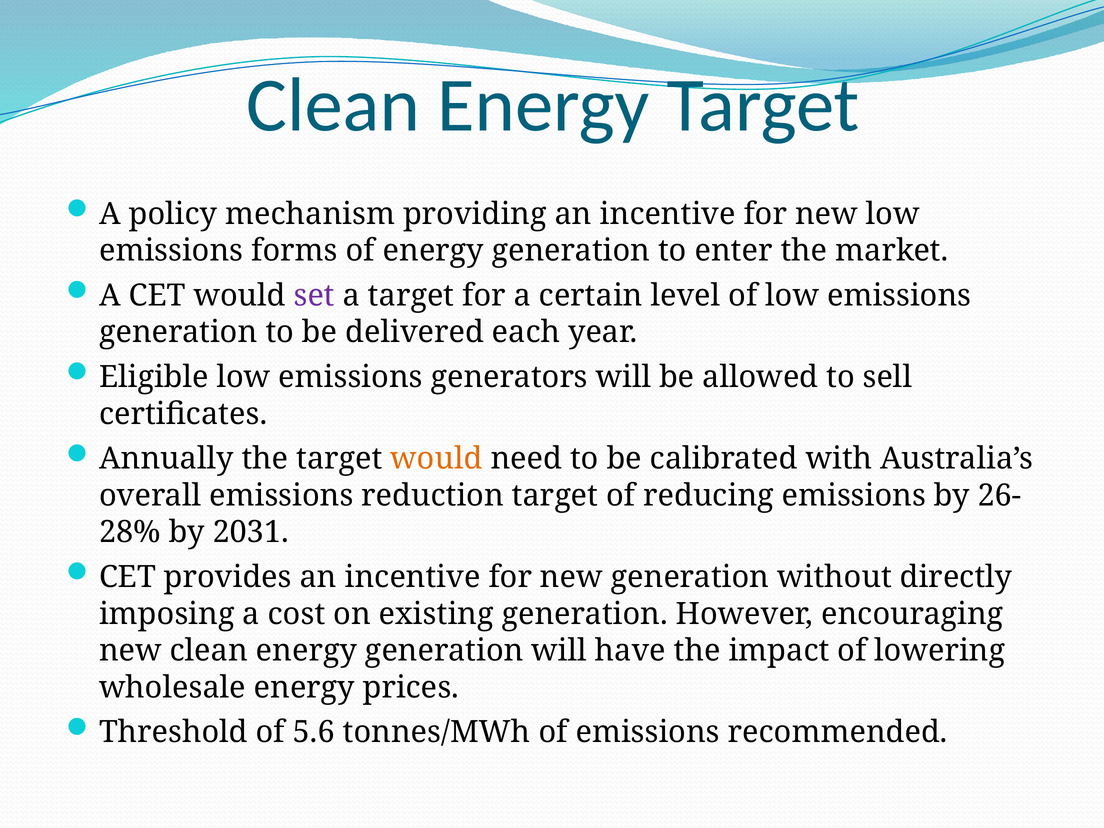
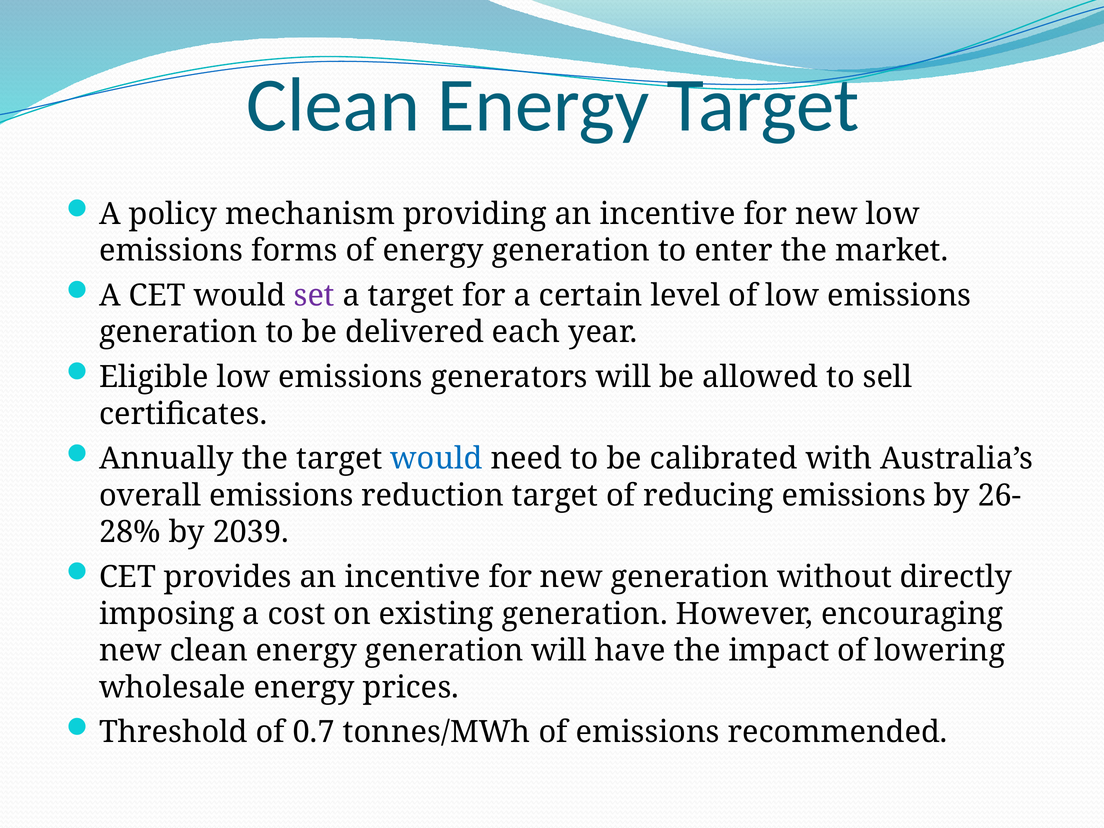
would at (437, 459) colour: orange -> blue
2031: 2031 -> 2039
5.6: 5.6 -> 0.7
